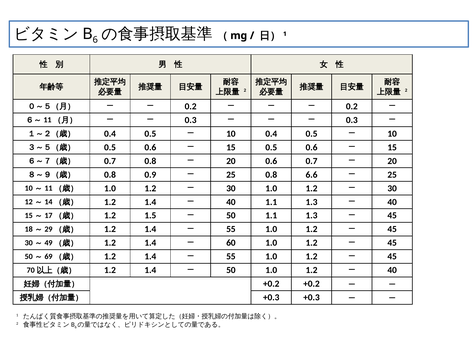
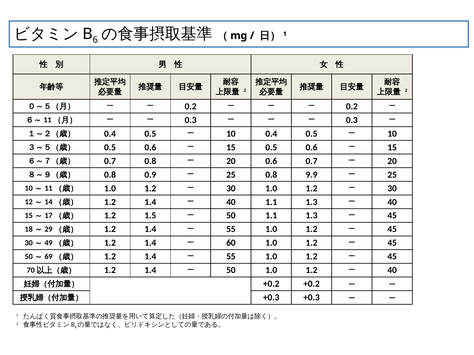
6.6: 6.6 -> 9.9
